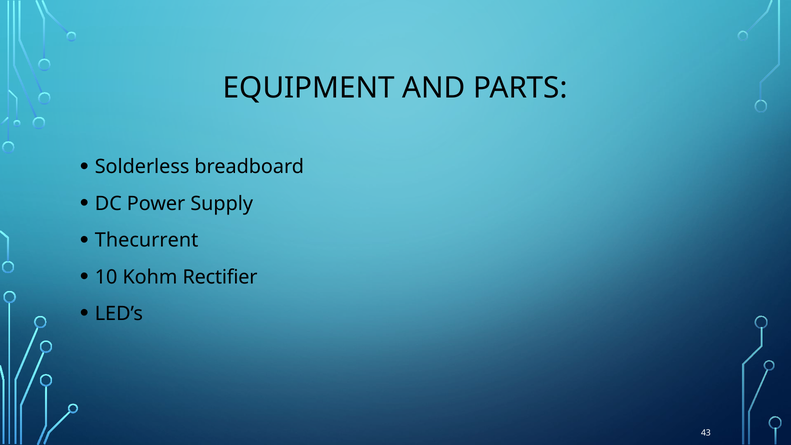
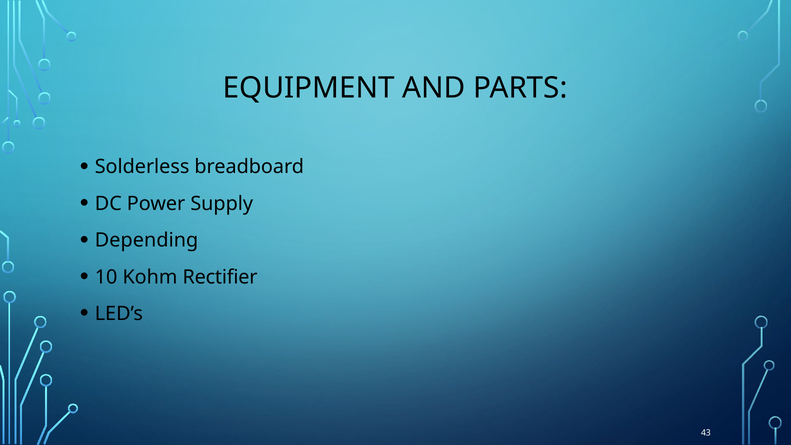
Thecurrent: Thecurrent -> Depending
